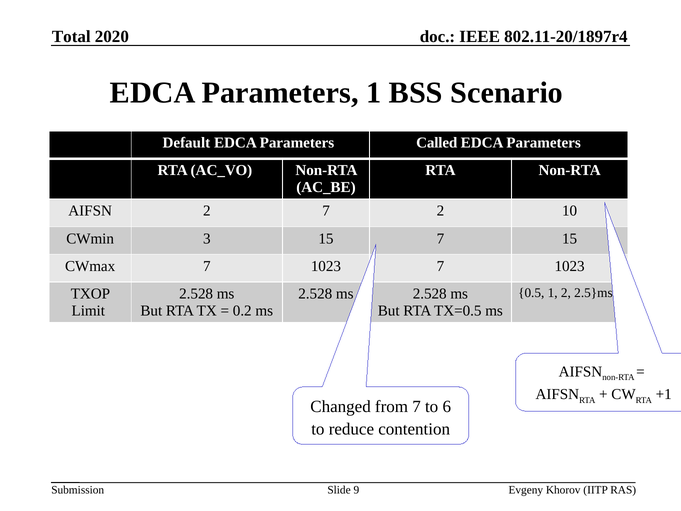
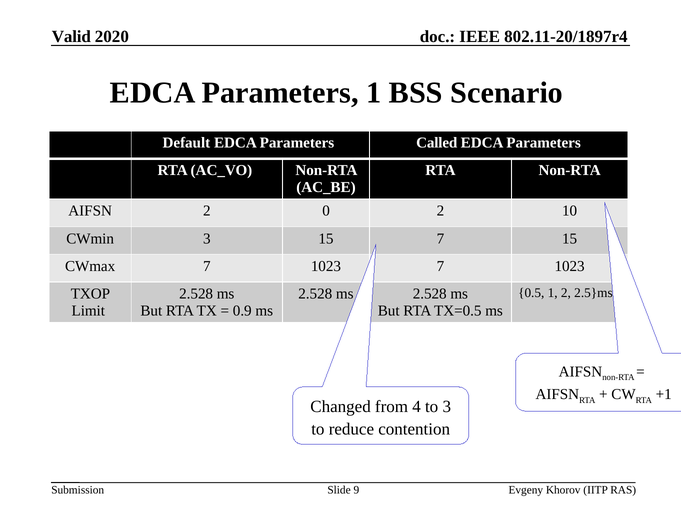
Total: Total -> Valid
2 7: 7 -> 0
0.2: 0.2 -> 0.9
from 7: 7 -> 4
to 6: 6 -> 3
